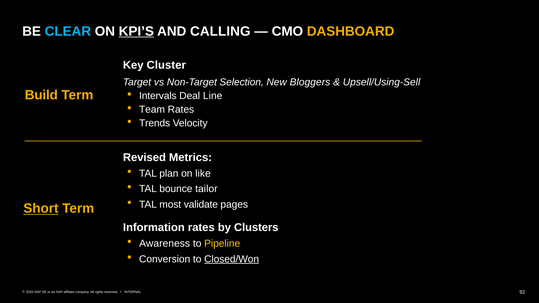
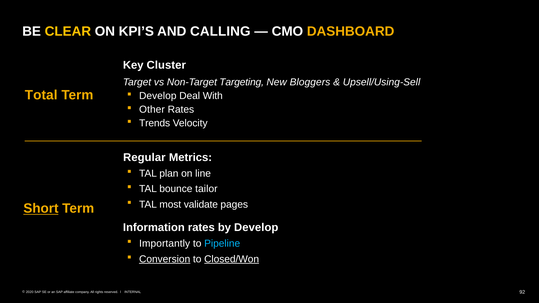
CLEAR colour: light blue -> yellow
KPI’S underline: present -> none
Selection: Selection -> Targeting
Build: Build -> Total
Intervals at (158, 96): Intervals -> Develop
Line: Line -> With
Team: Team -> Other
Revised: Revised -> Regular
like: like -> line
by Clusters: Clusters -> Develop
Awareness: Awareness -> Importantly
Pipeline colour: yellow -> light blue
Conversion underline: none -> present
